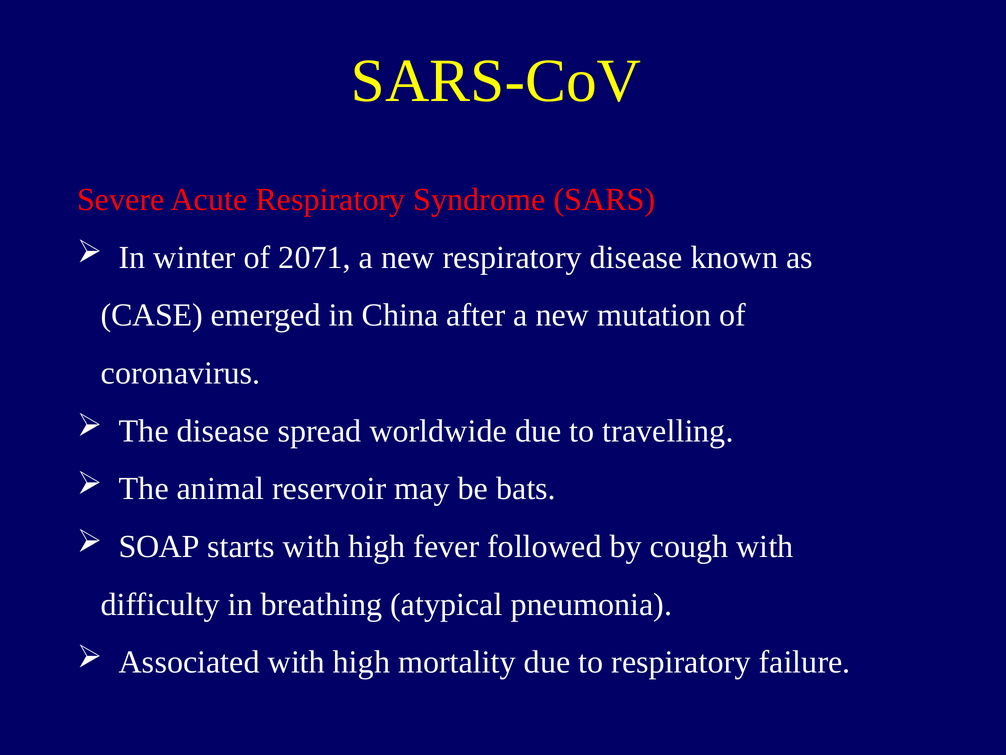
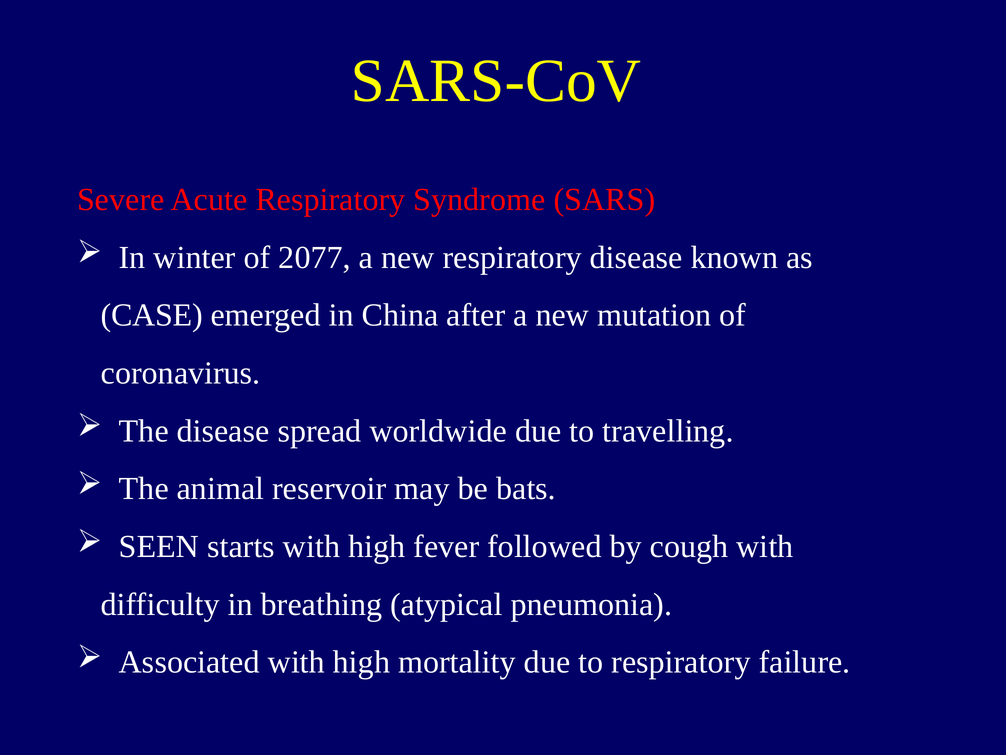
2071: 2071 -> 2077
SOAP: SOAP -> SEEN
